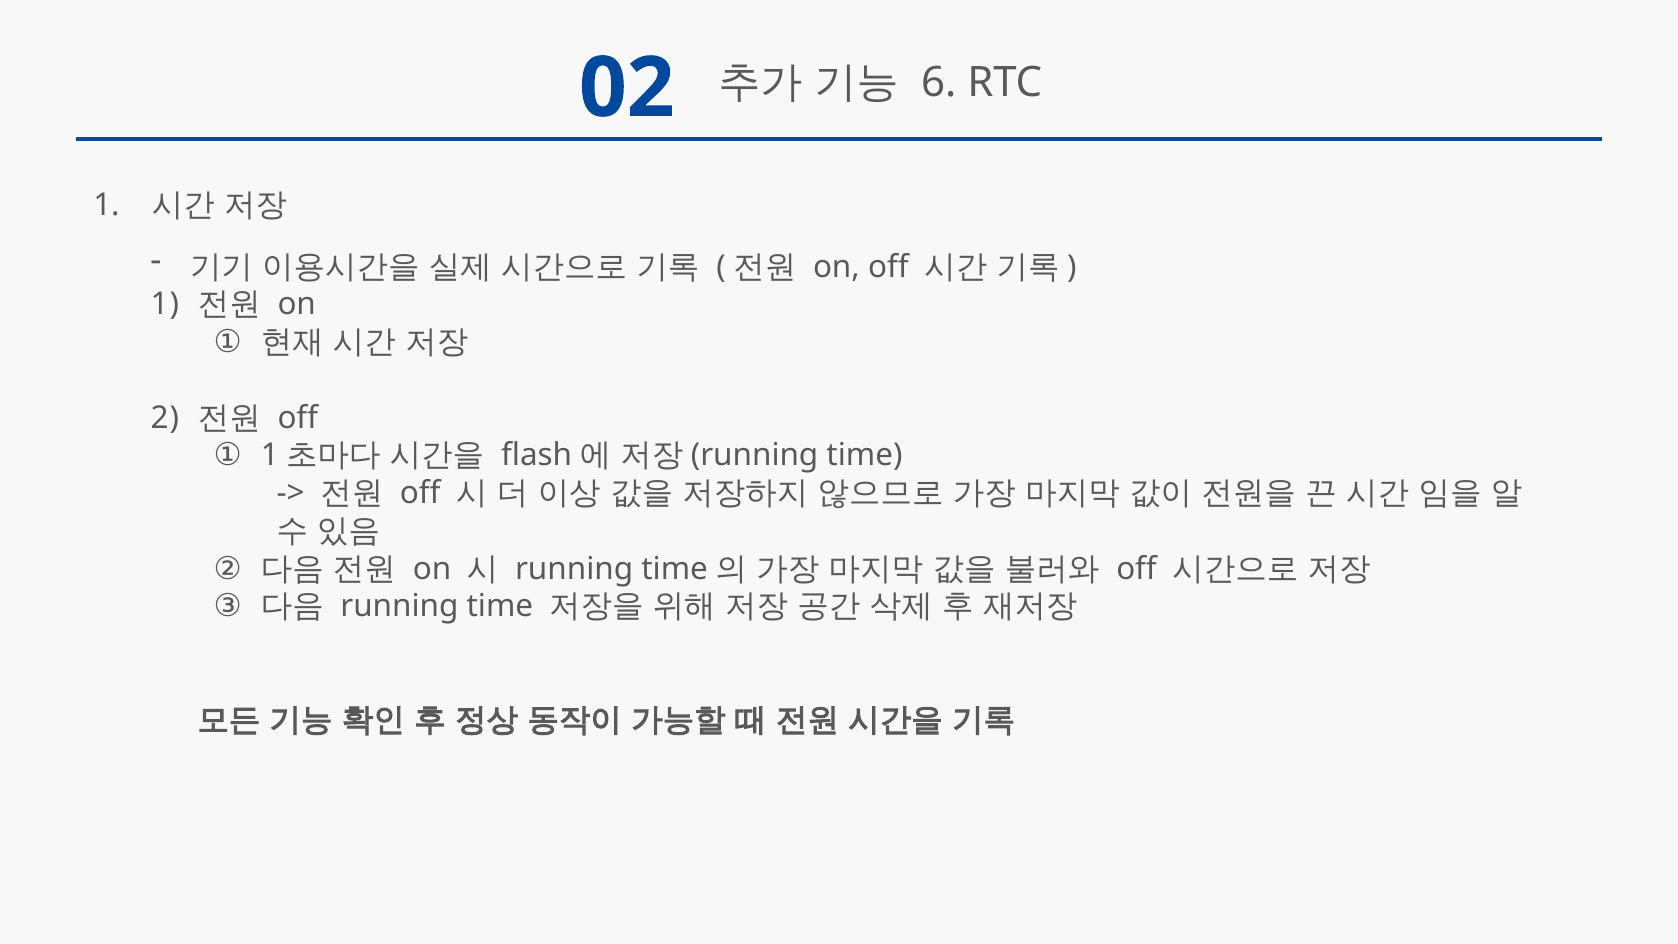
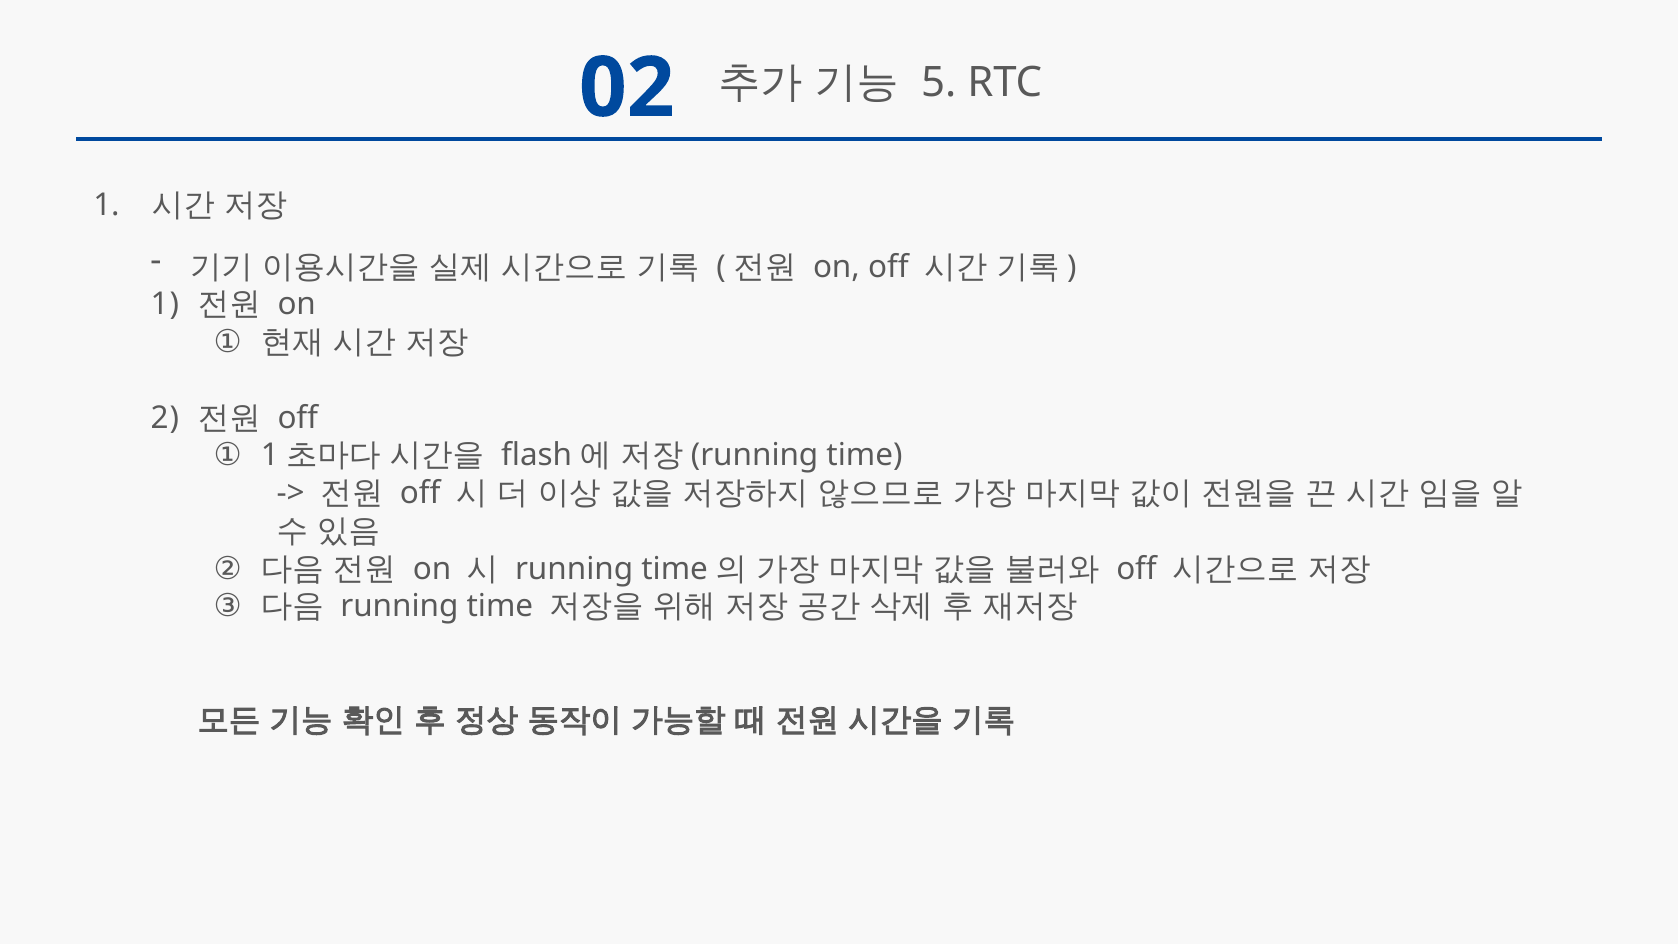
6: 6 -> 5
